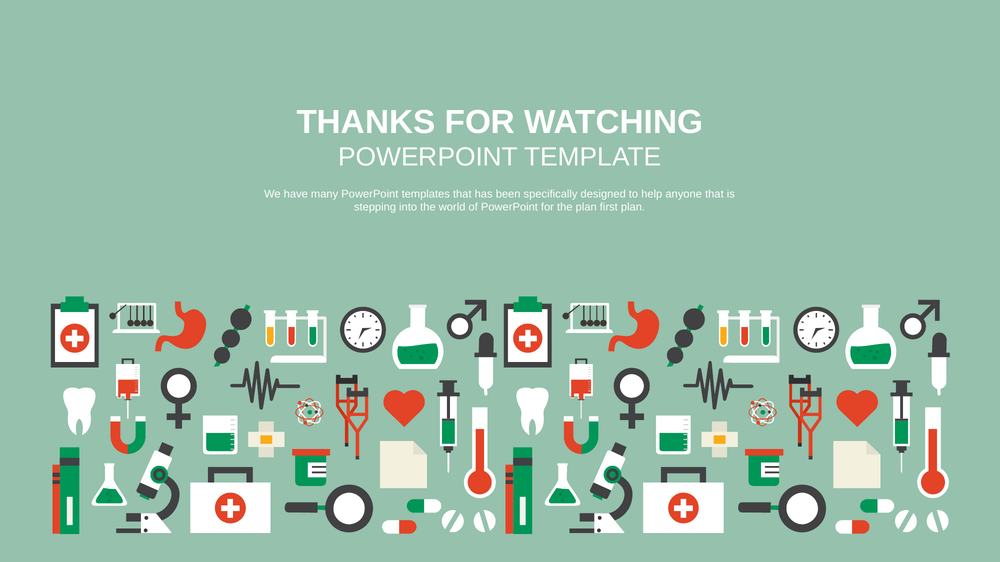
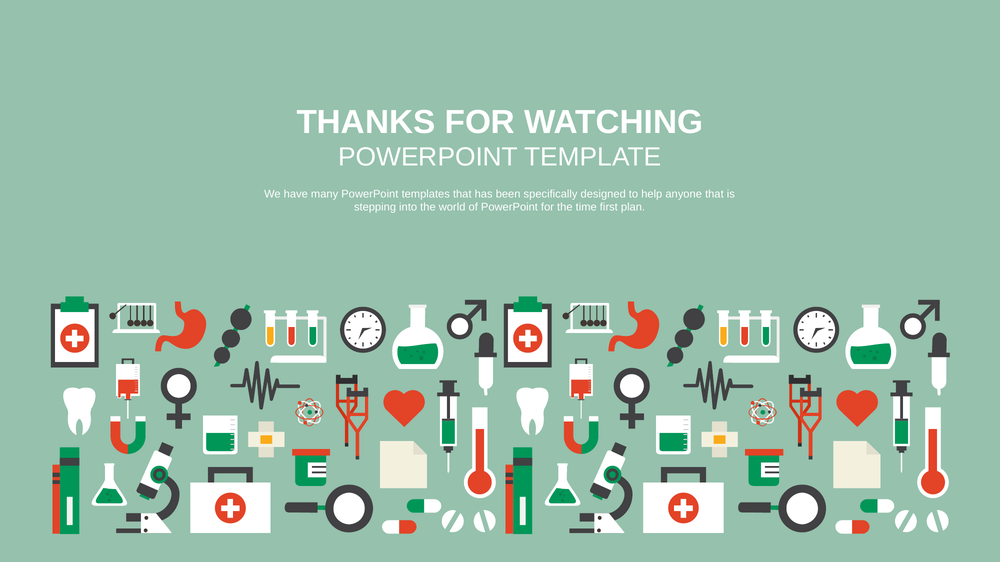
the plan: plan -> time
